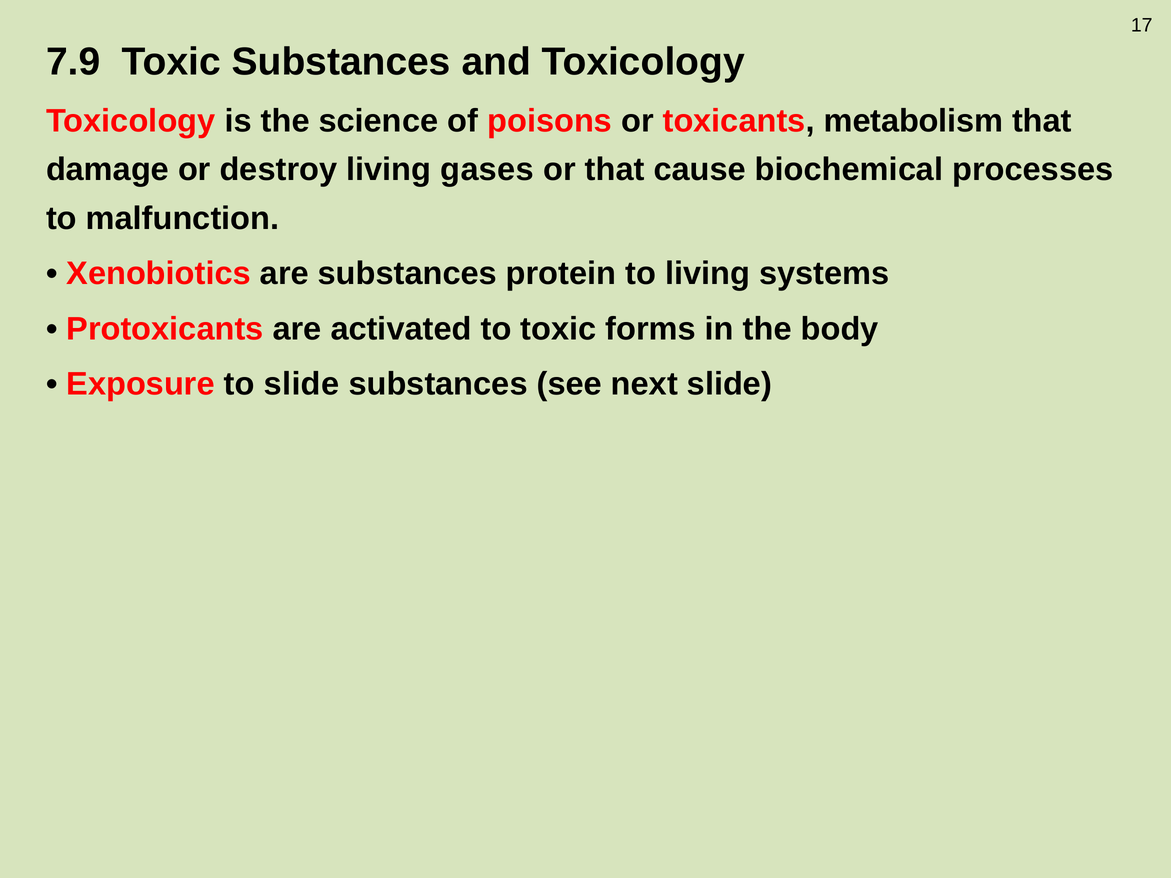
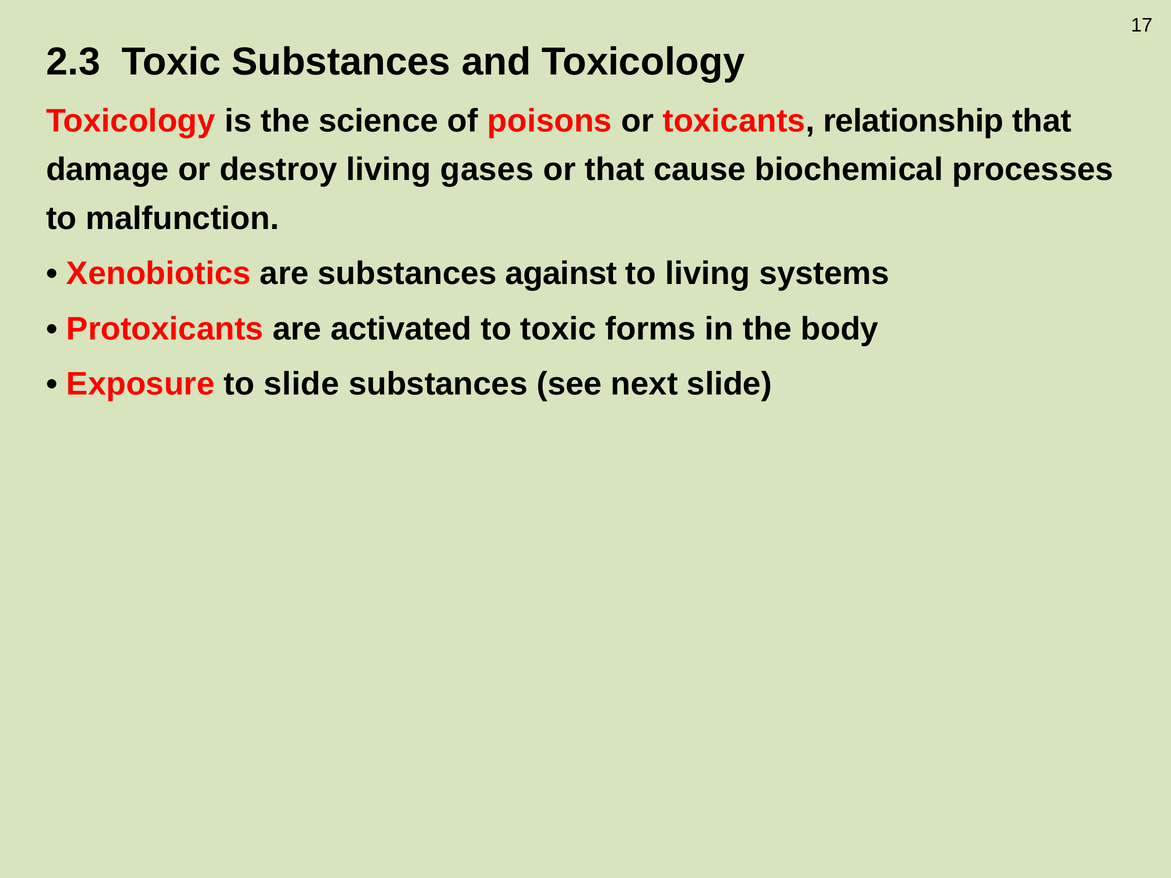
7.9: 7.9 -> 2.3
metabolism: metabolism -> relationship
protein: protein -> against
